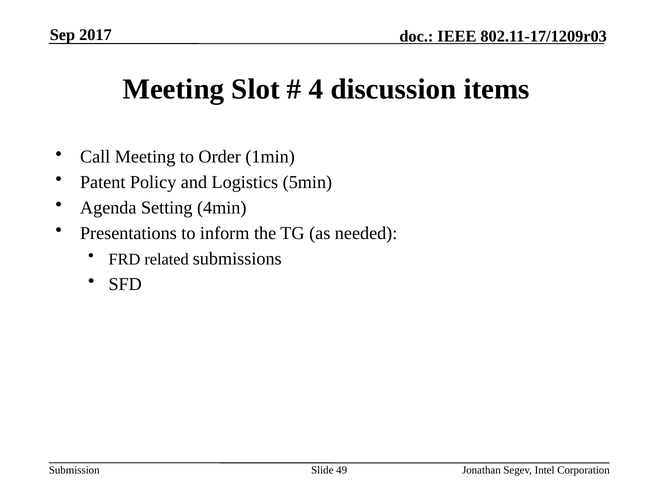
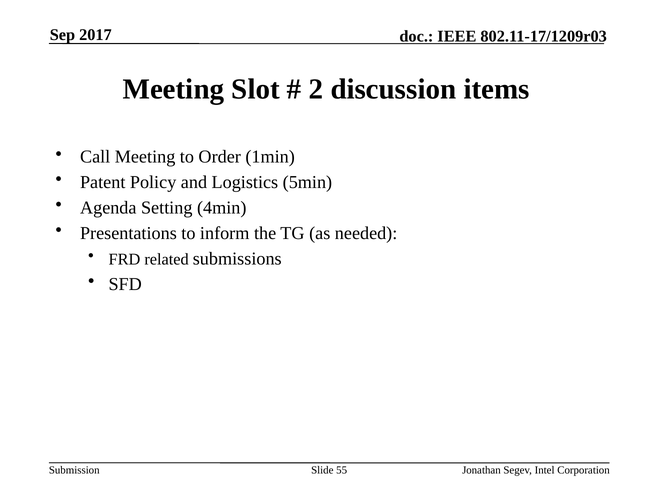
4: 4 -> 2
49: 49 -> 55
